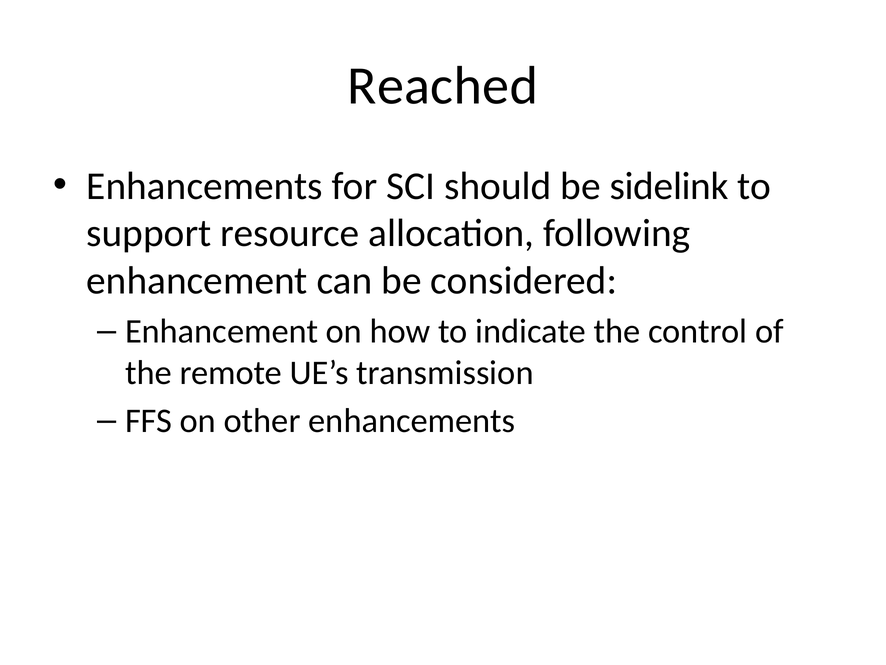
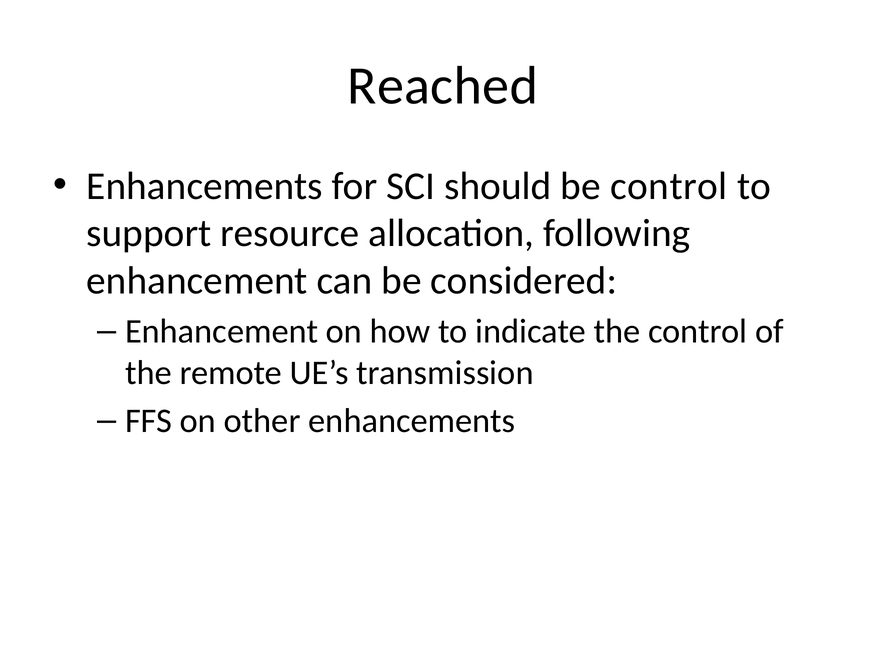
be sidelink: sidelink -> control
